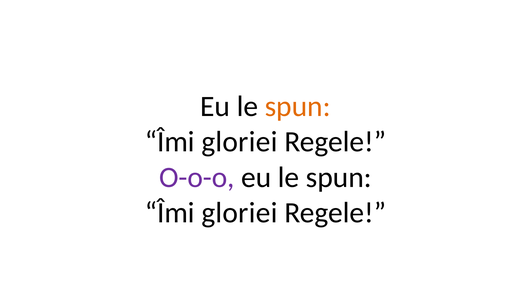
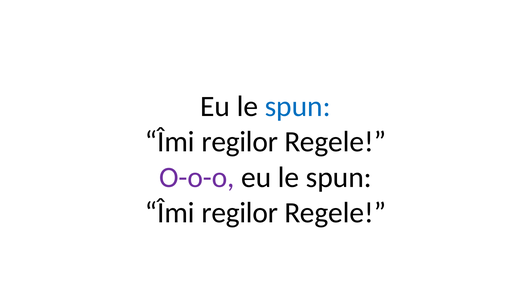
spun at (298, 106) colour: orange -> blue
gloriei at (239, 142): gloriei -> regilor
gloriei at (239, 212): gloriei -> regilor
